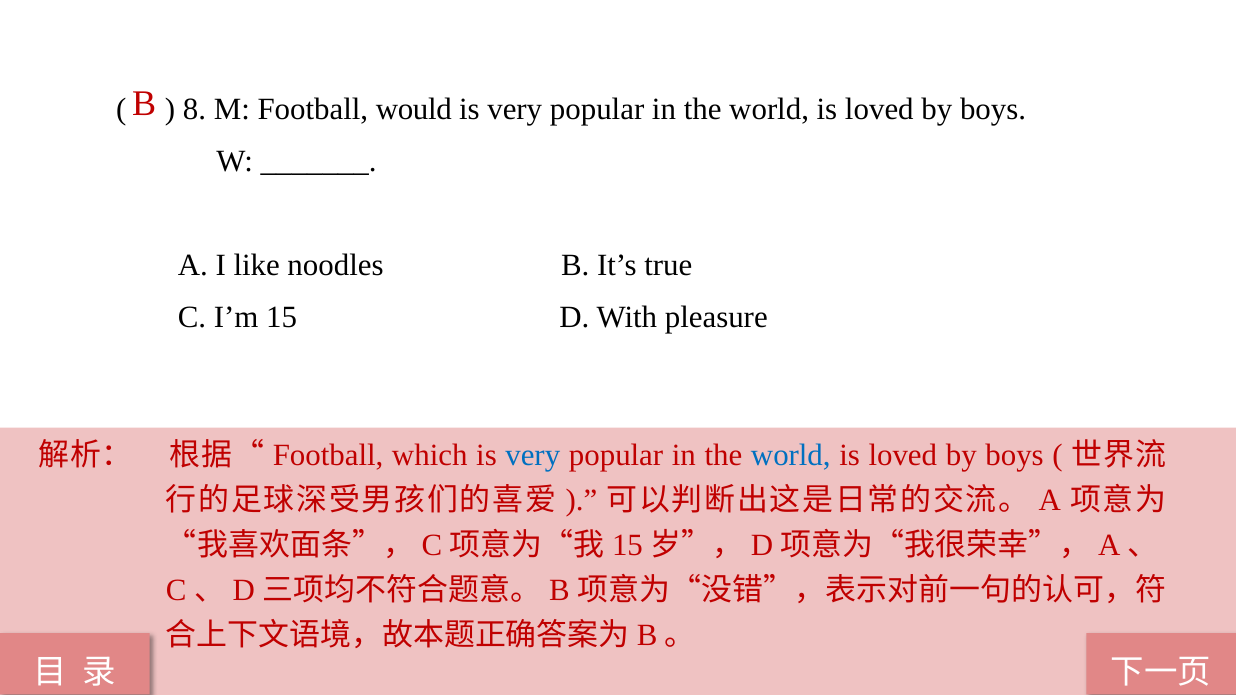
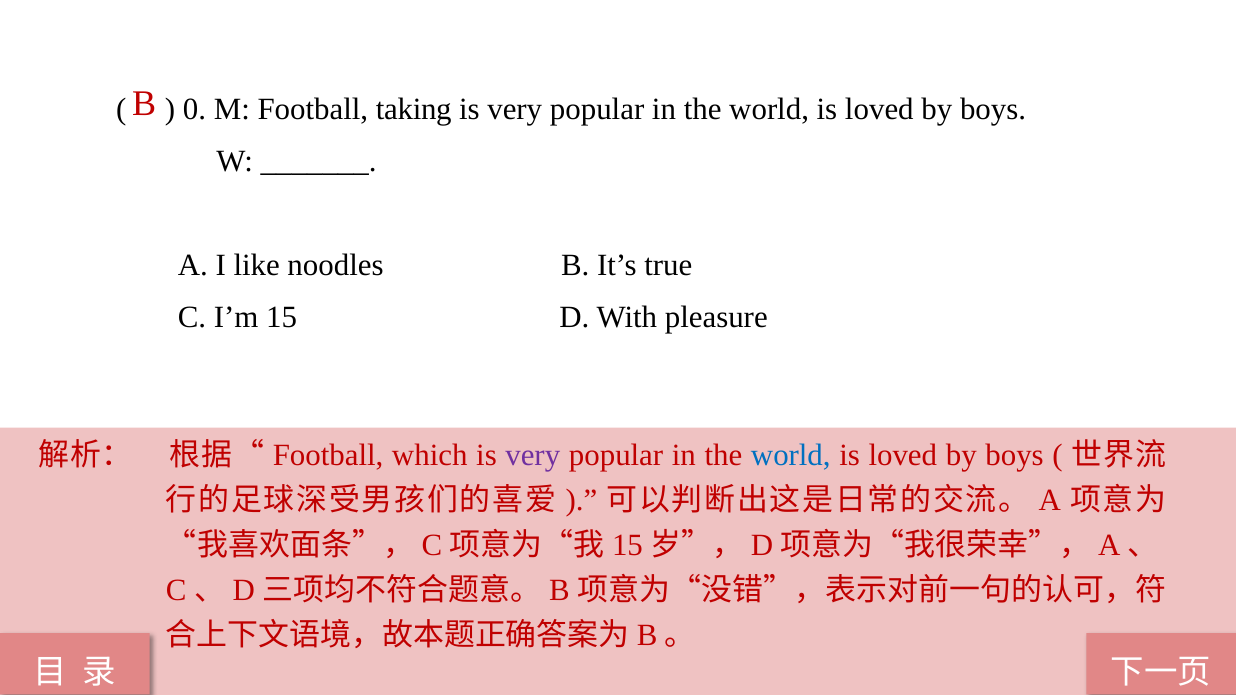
8: 8 -> 0
would: would -> taking
very at (533, 455) colour: blue -> purple
